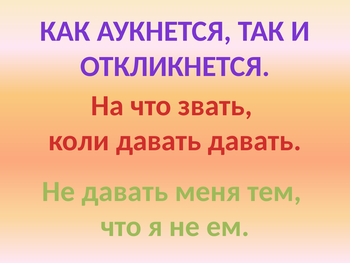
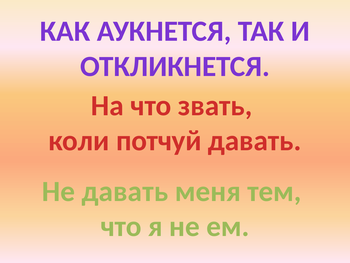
коли давать: давать -> потчуй
